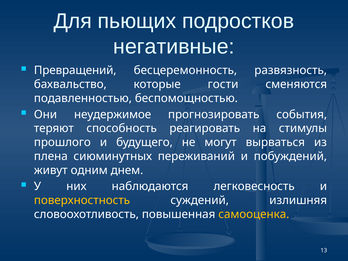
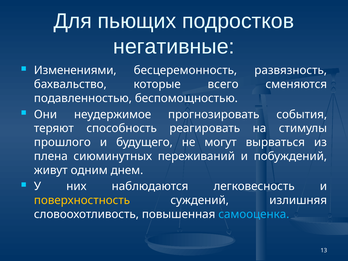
Превращений: Превращений -> Изменениями
гости: гости -> всего
самооценка colour: yellow -> light blue
